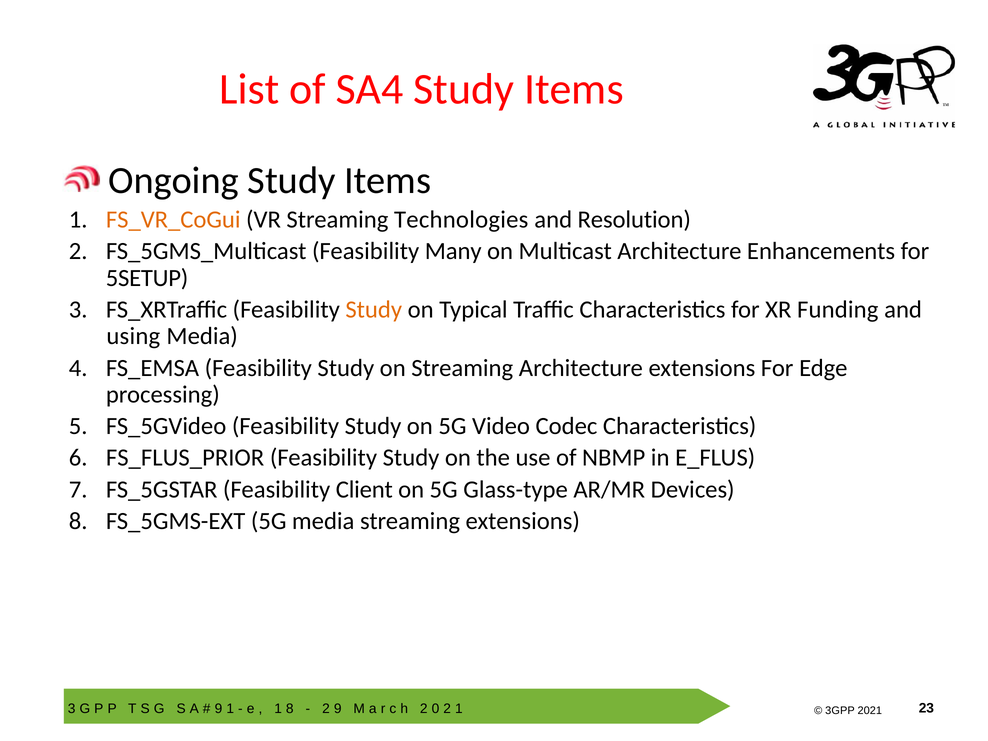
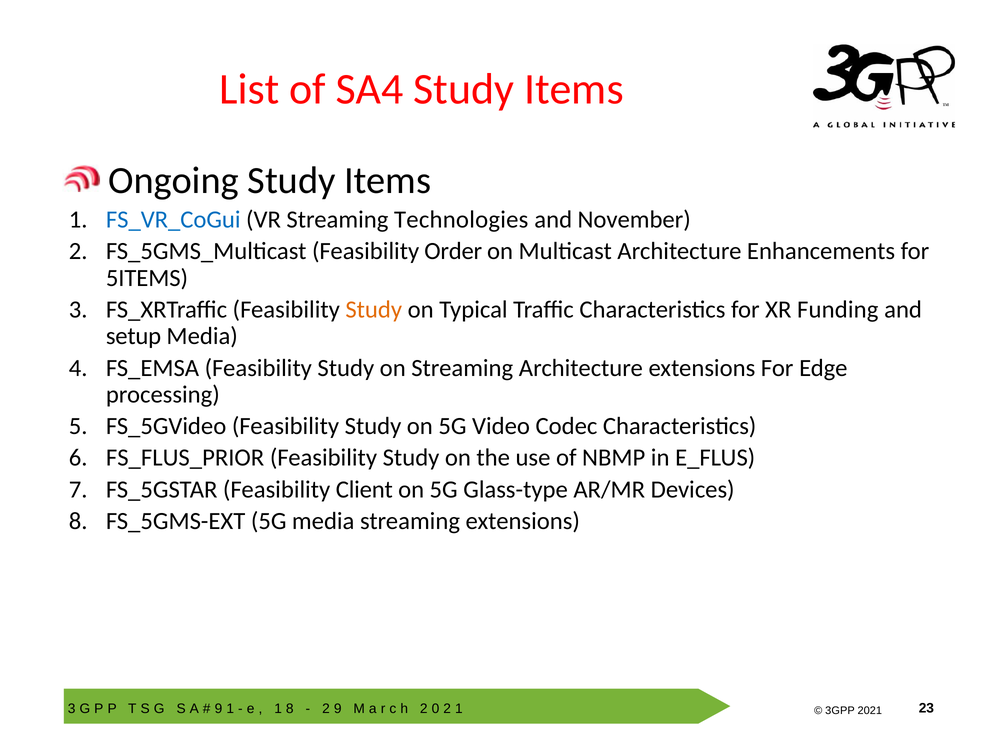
FS_VR_CoGui colour: orange -> blue
Resolution: Resolution -> November
Many: Many -> Order
5SETUP: 5SETUP -> 5ITEMS
using: using -> setup
